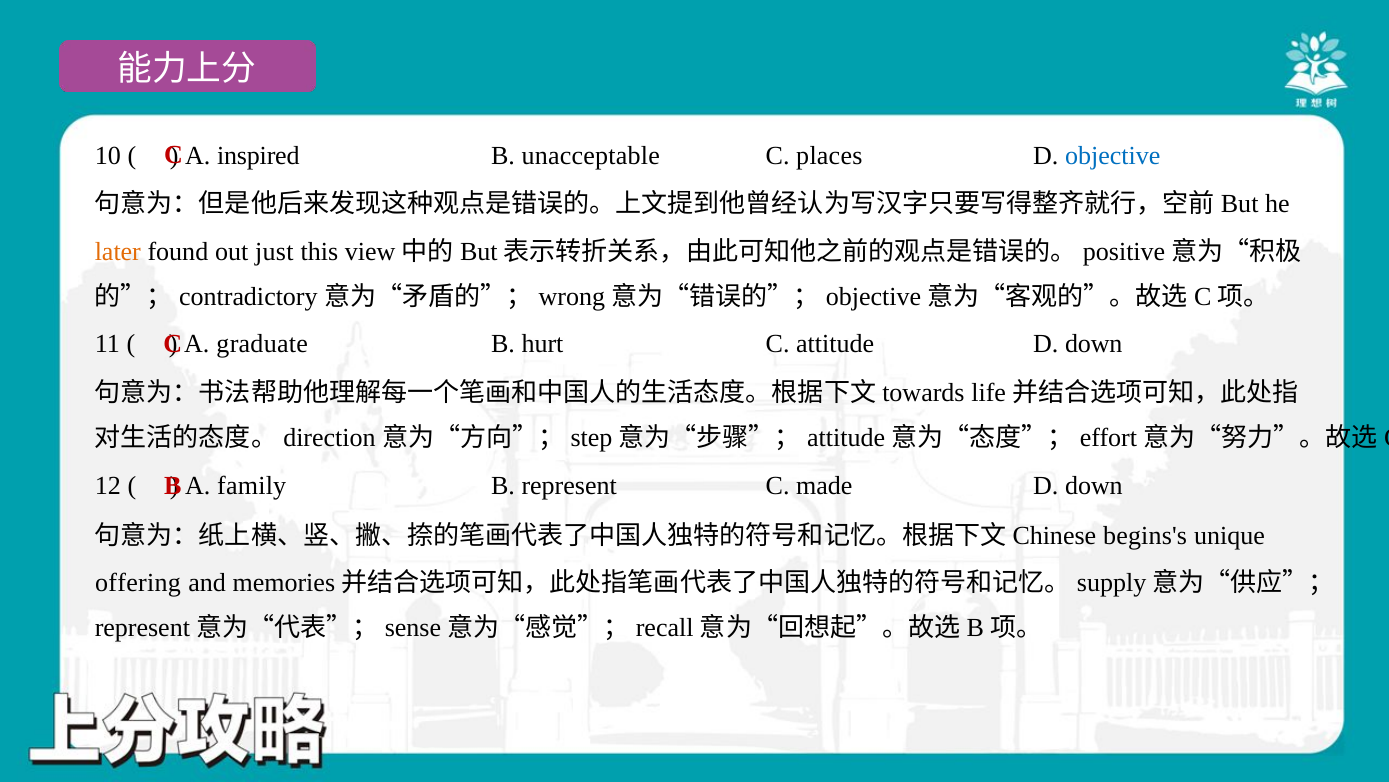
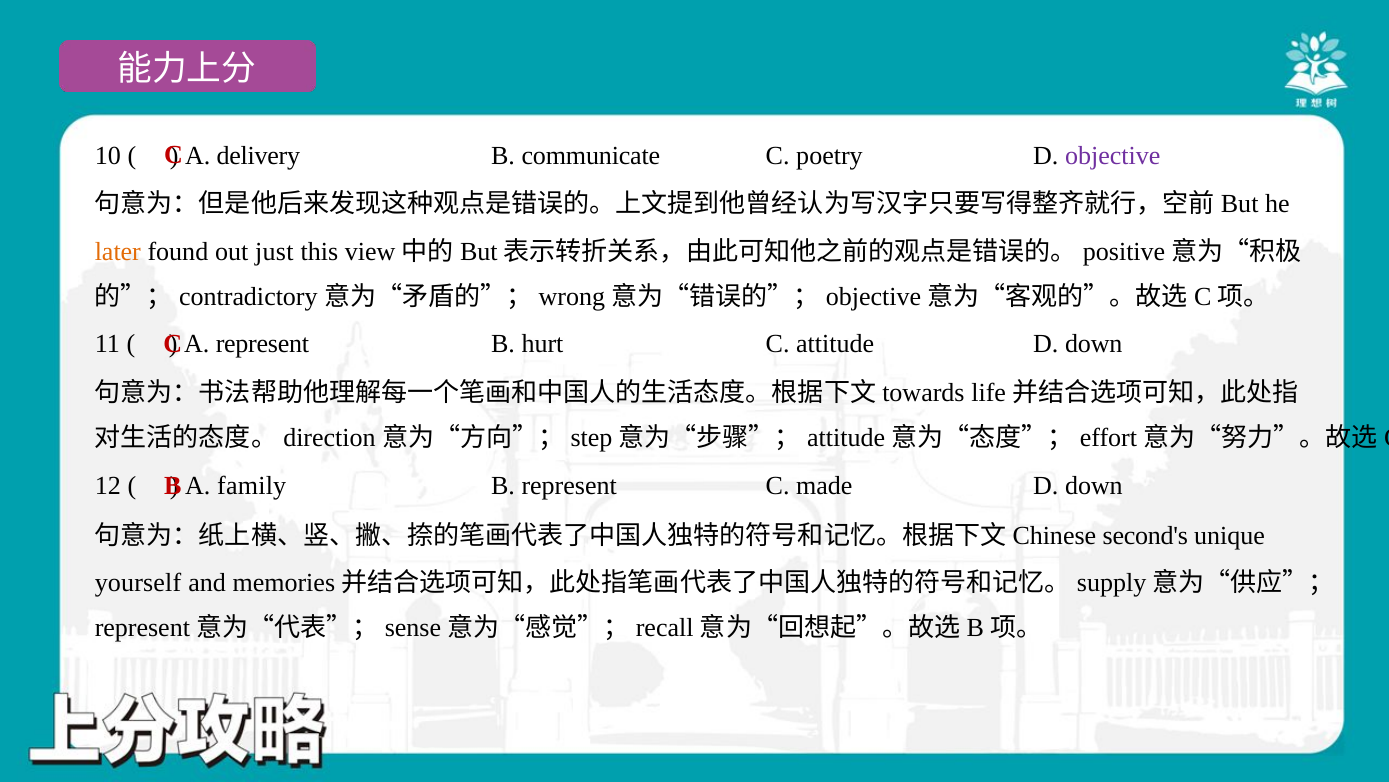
inspired: inspired -> delivery
unacceptable: unacceptable -> communicate
places: places -> poetry
objective colour: blue -> purple
A graduate: graduate -> represent
begins's: begins's -> second's
offering: offering -> yourself
